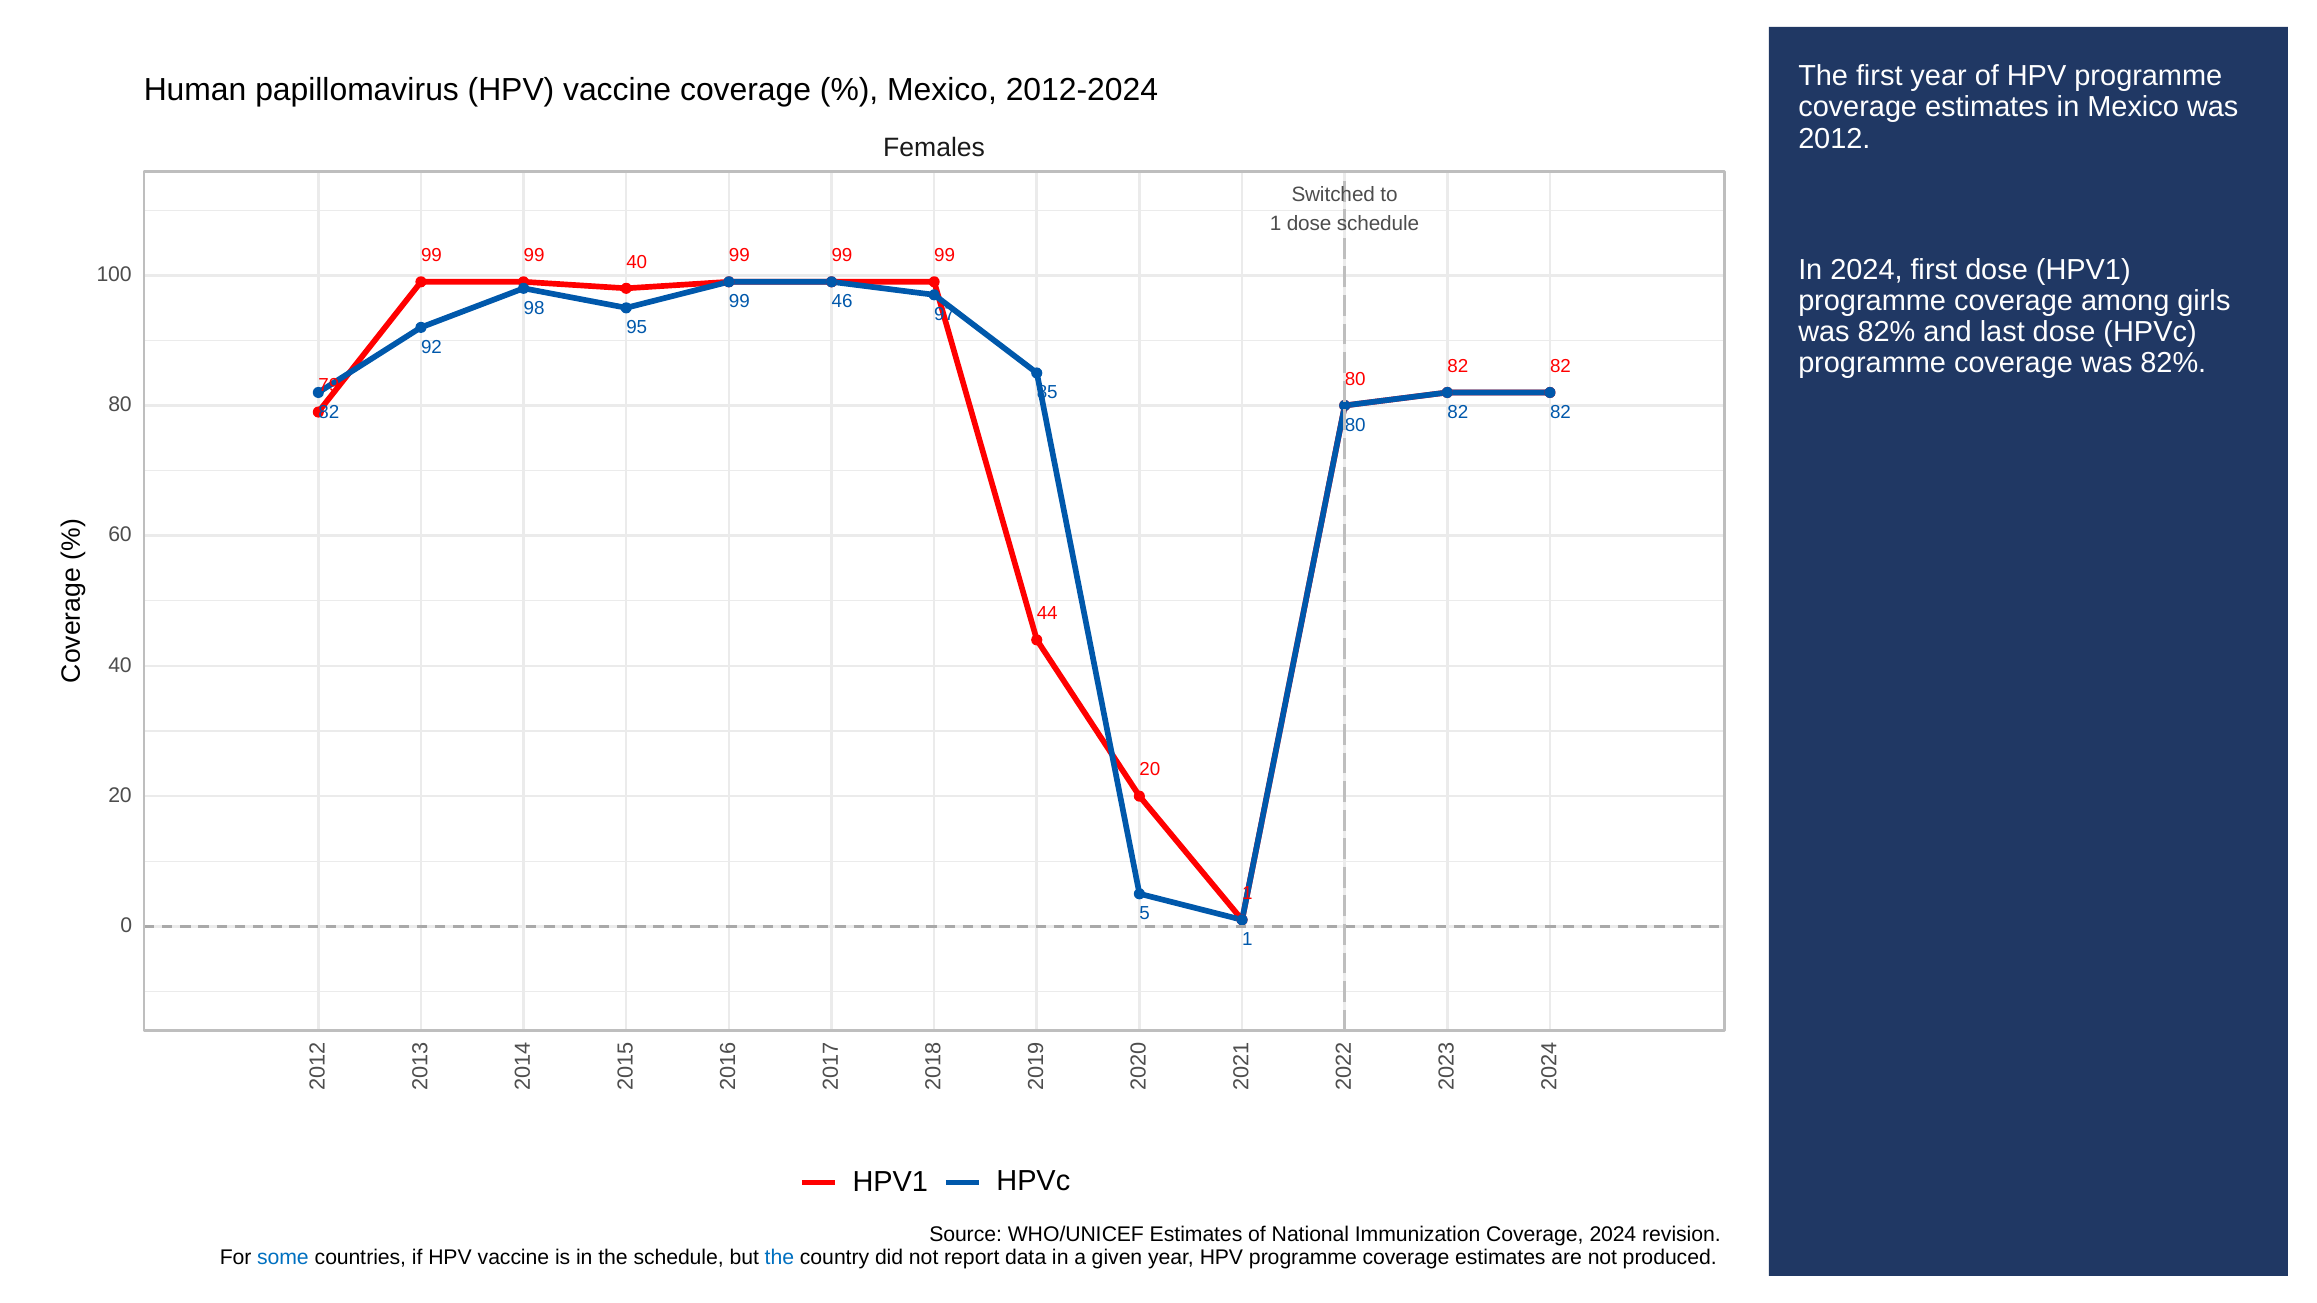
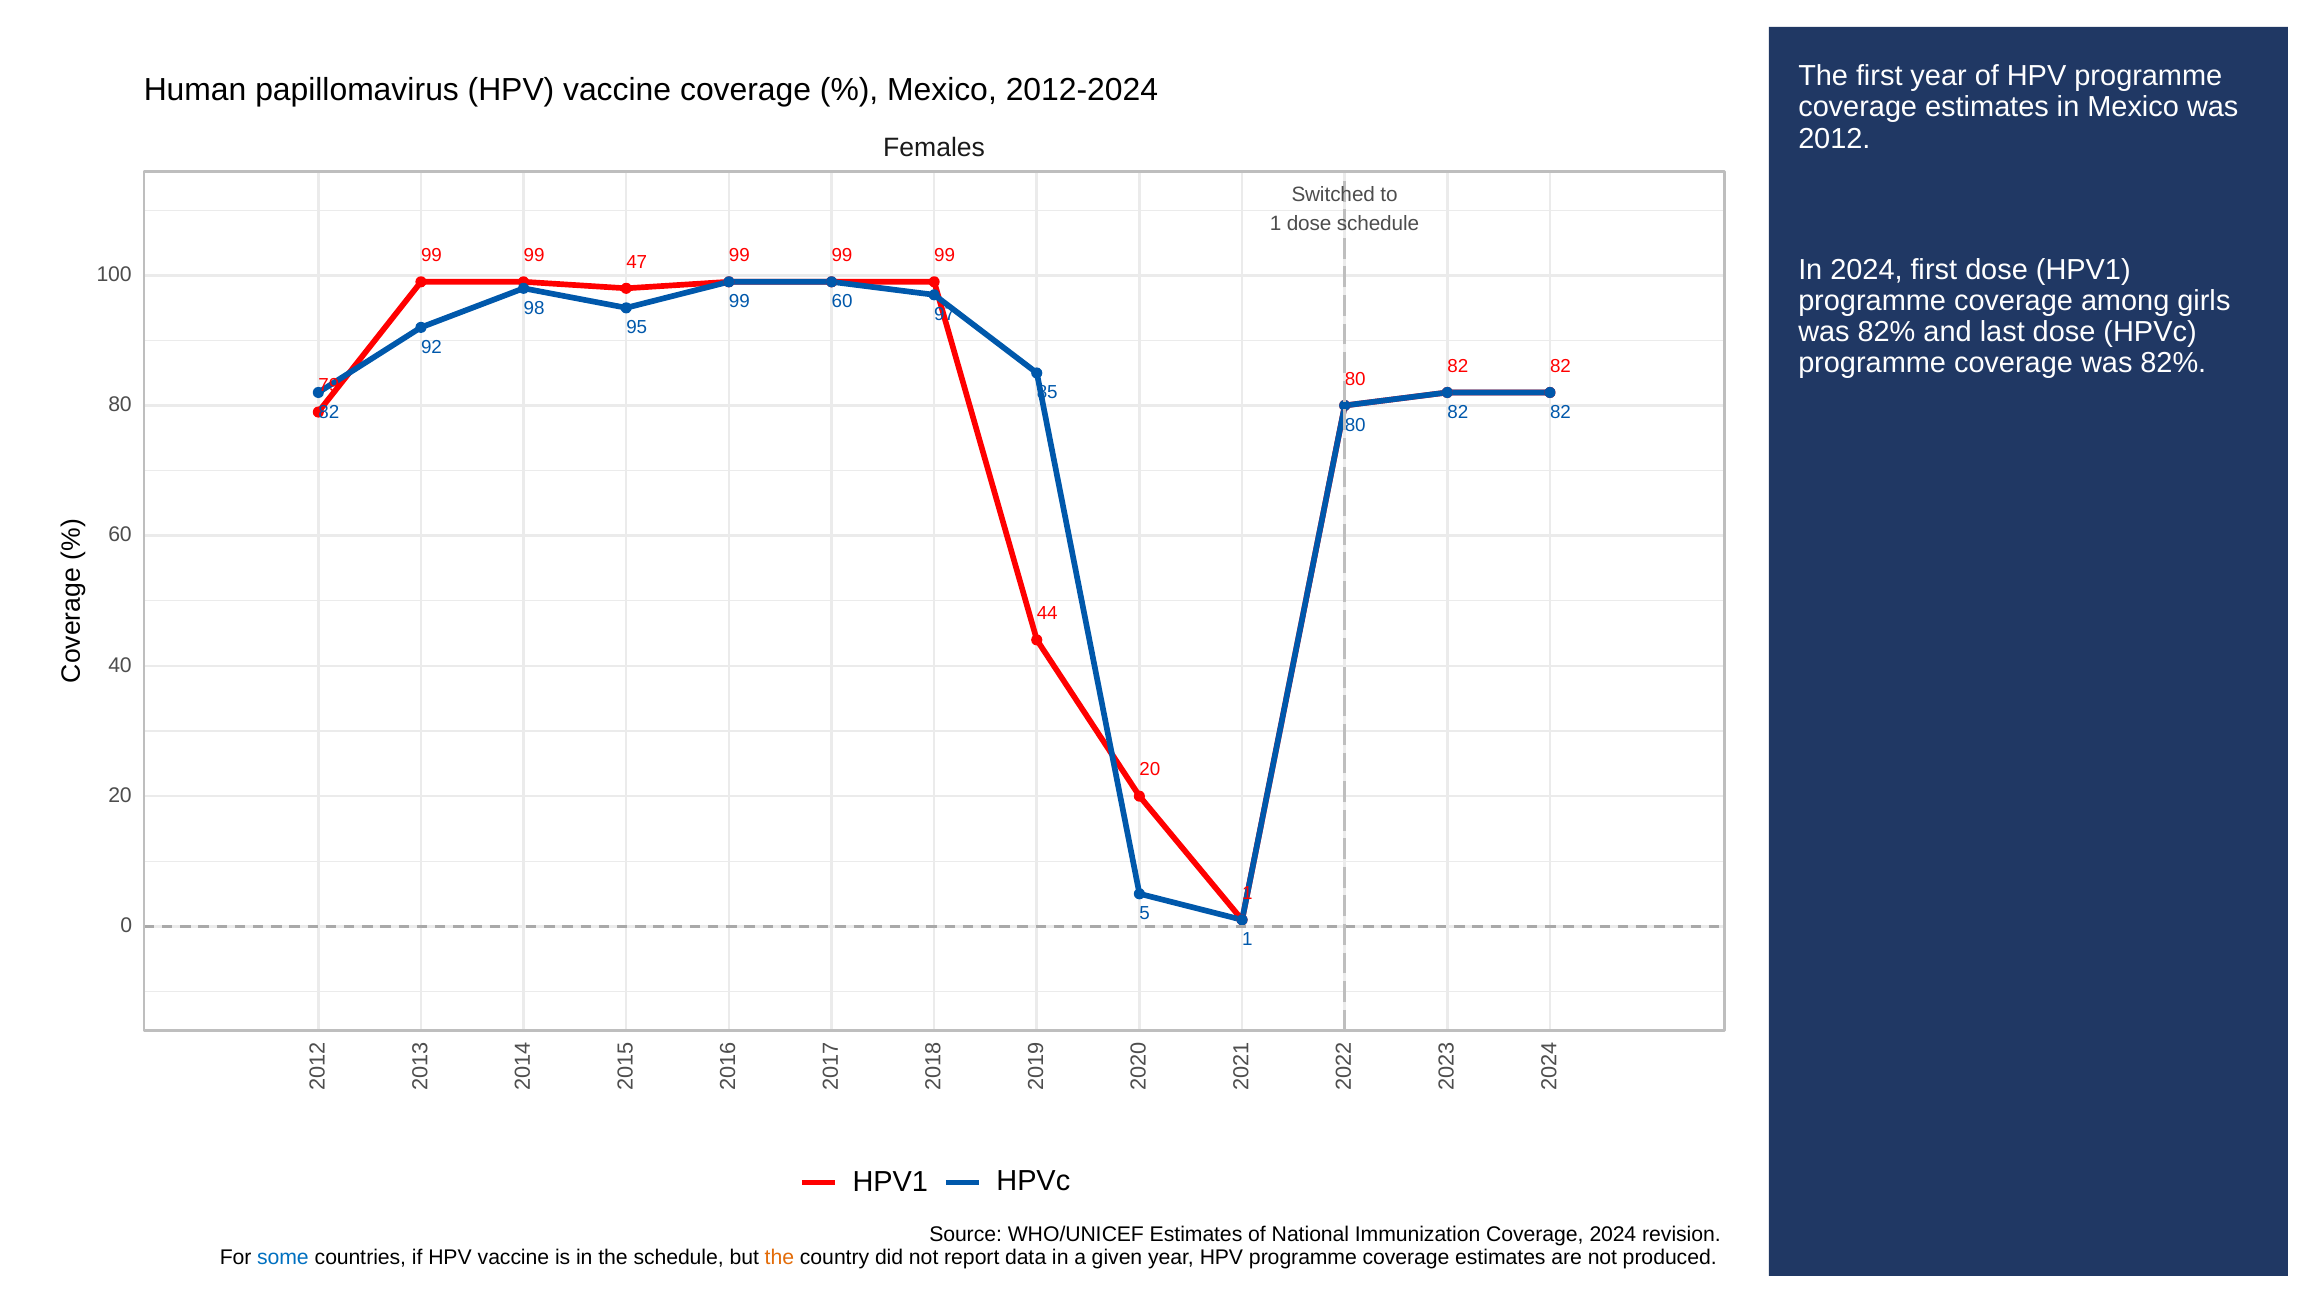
99 40: 40 -> 47
99 46: 46 -> 60
the at (779, 1258) colour: blue -> orange
